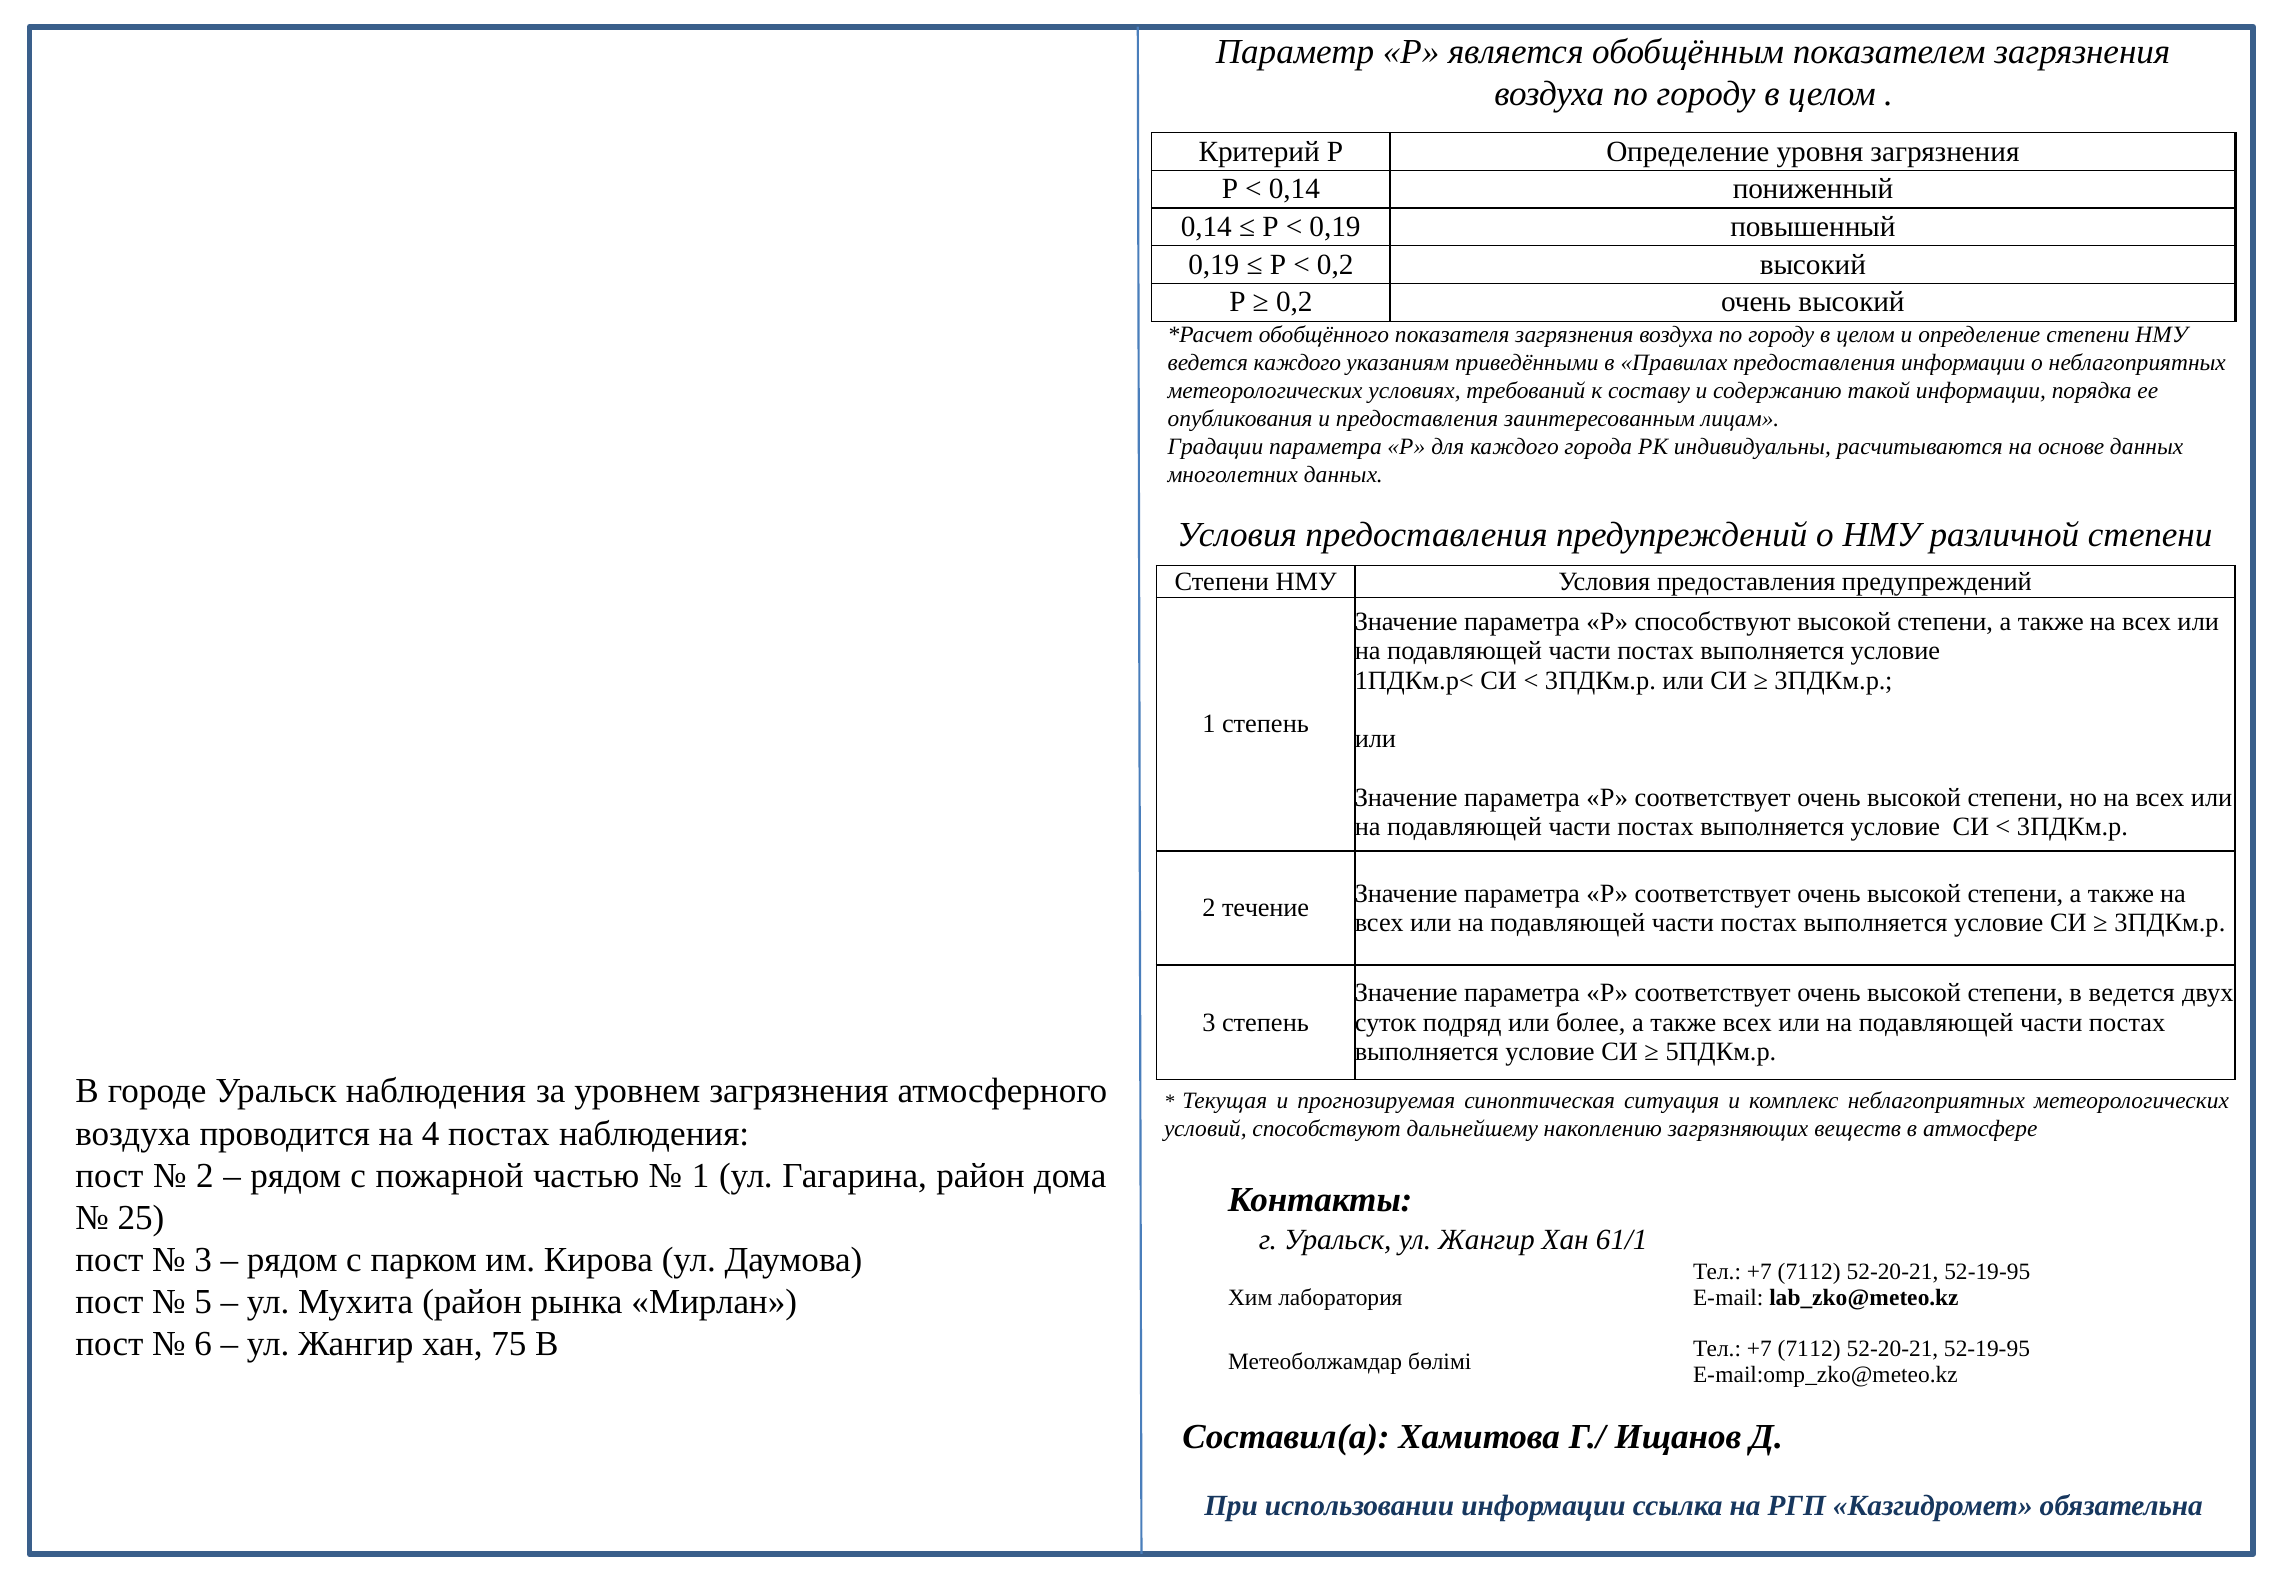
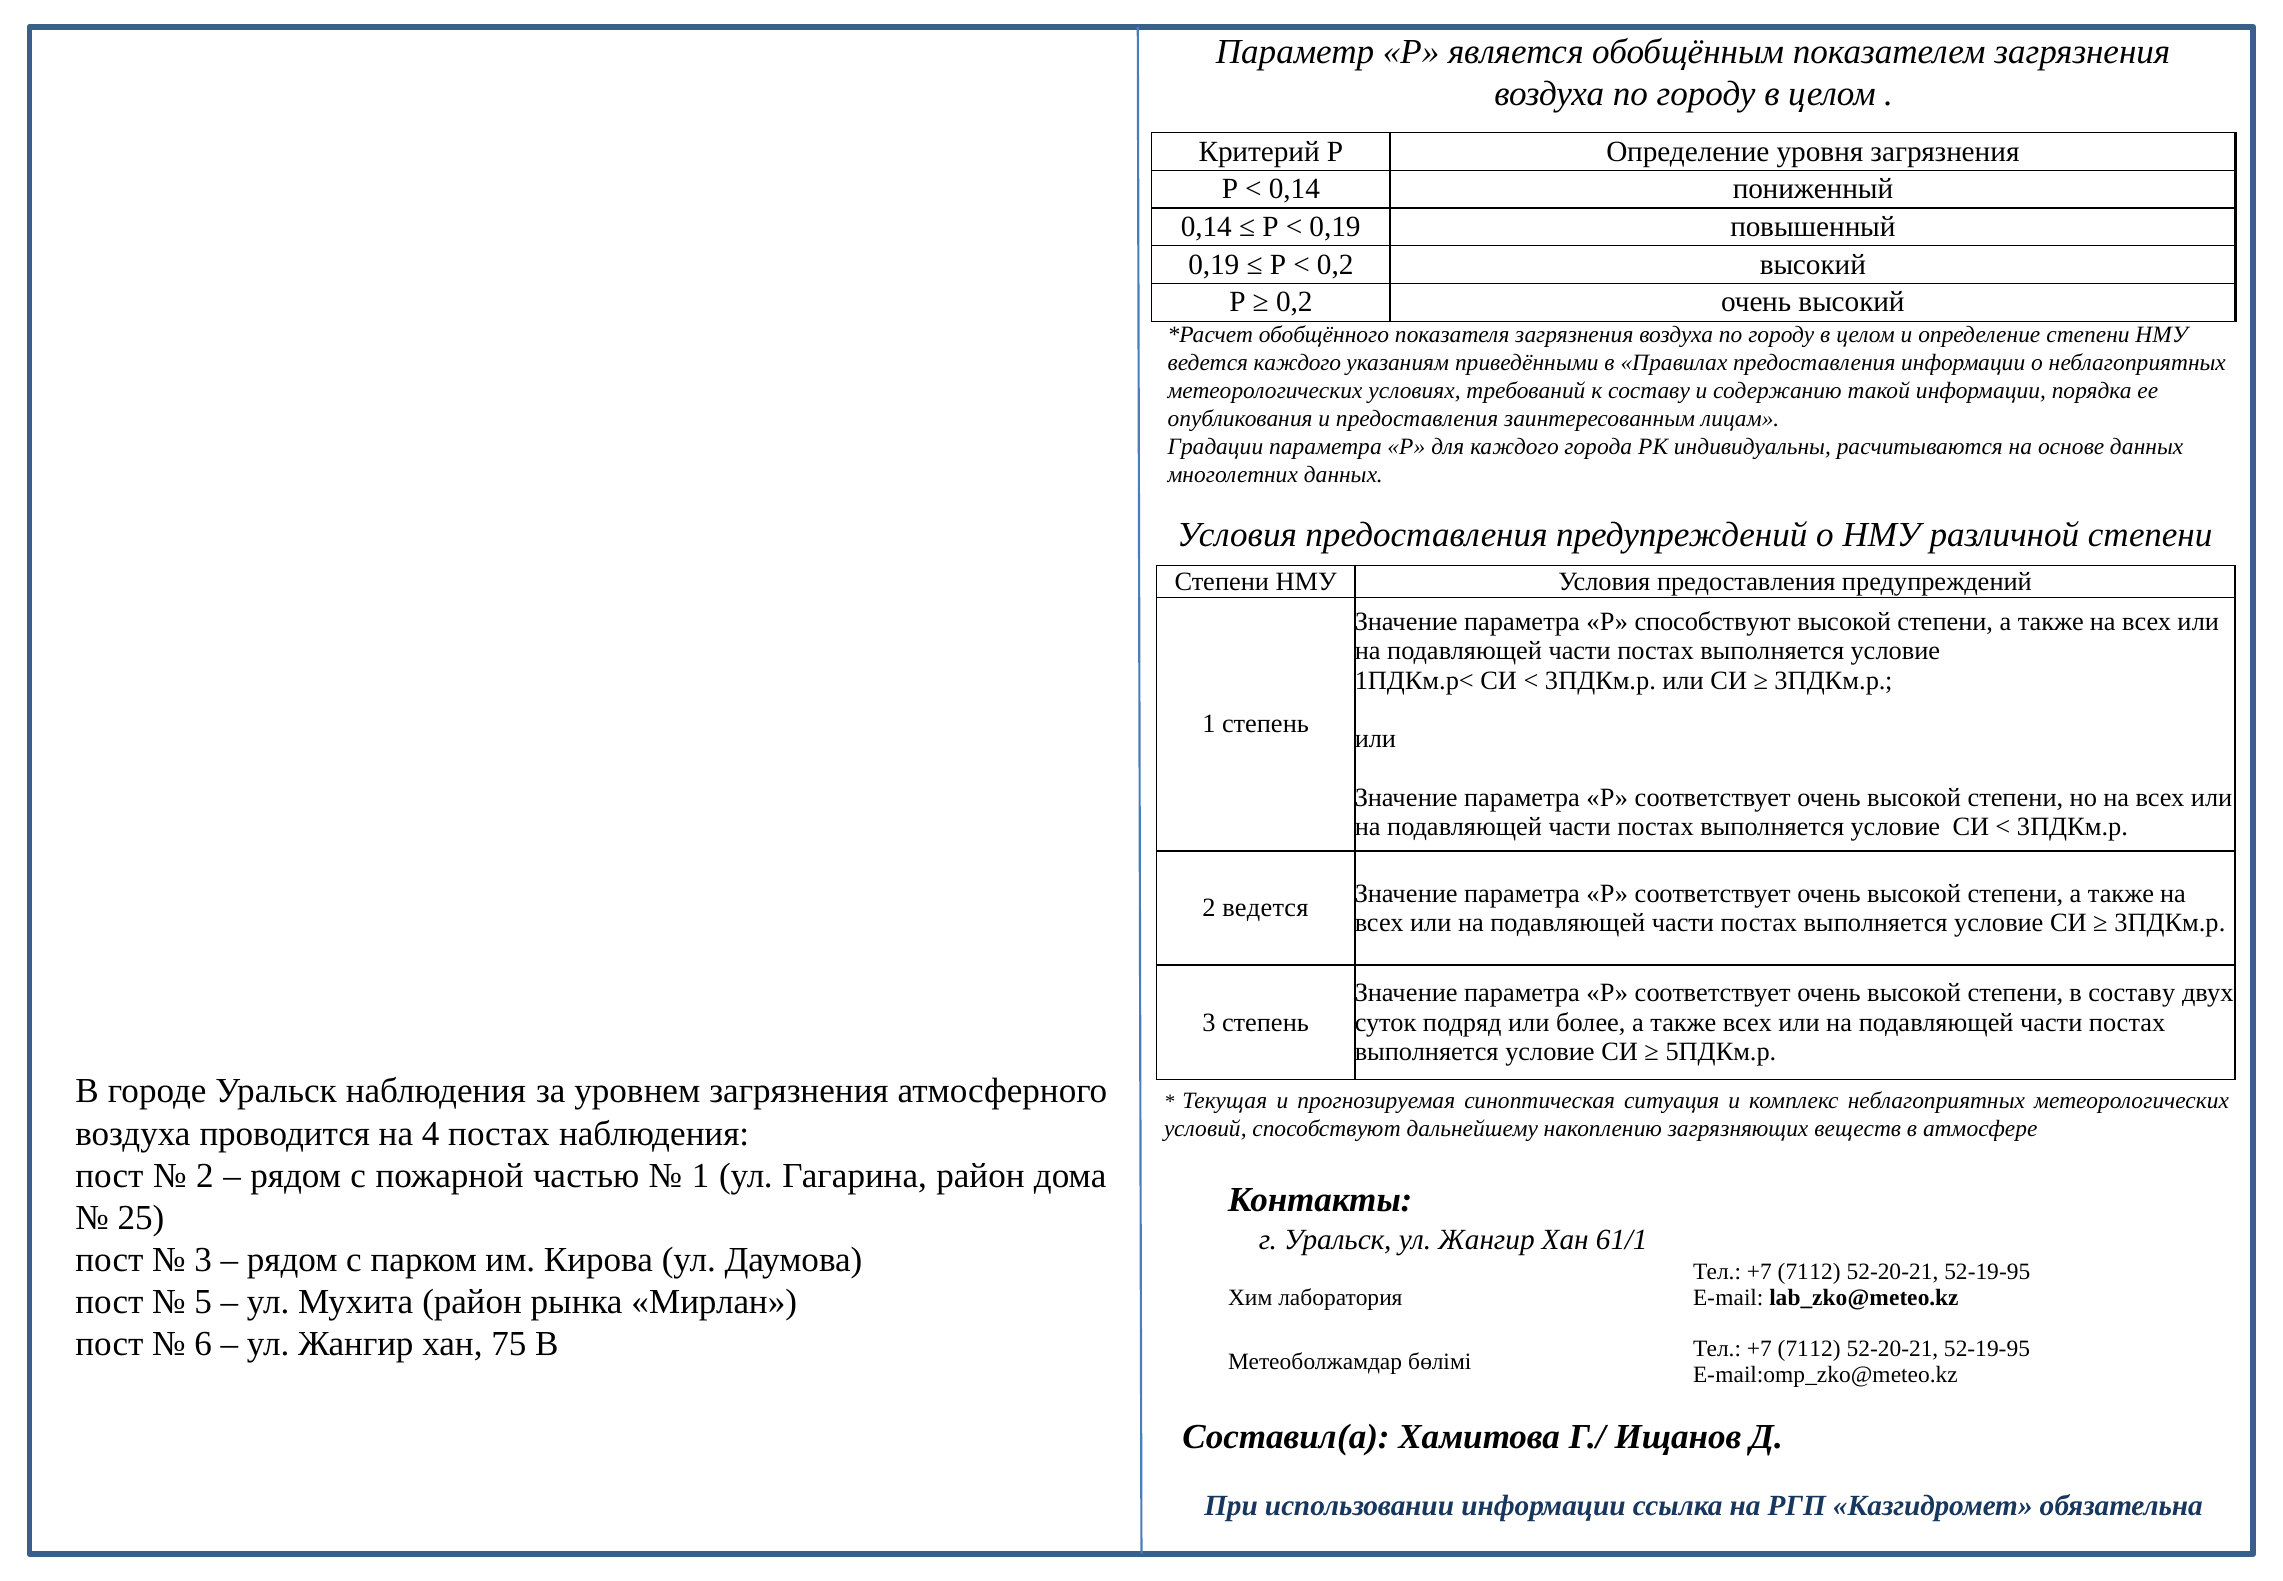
2 течение: течение -> ведется
в ведется: ведется -> составу
